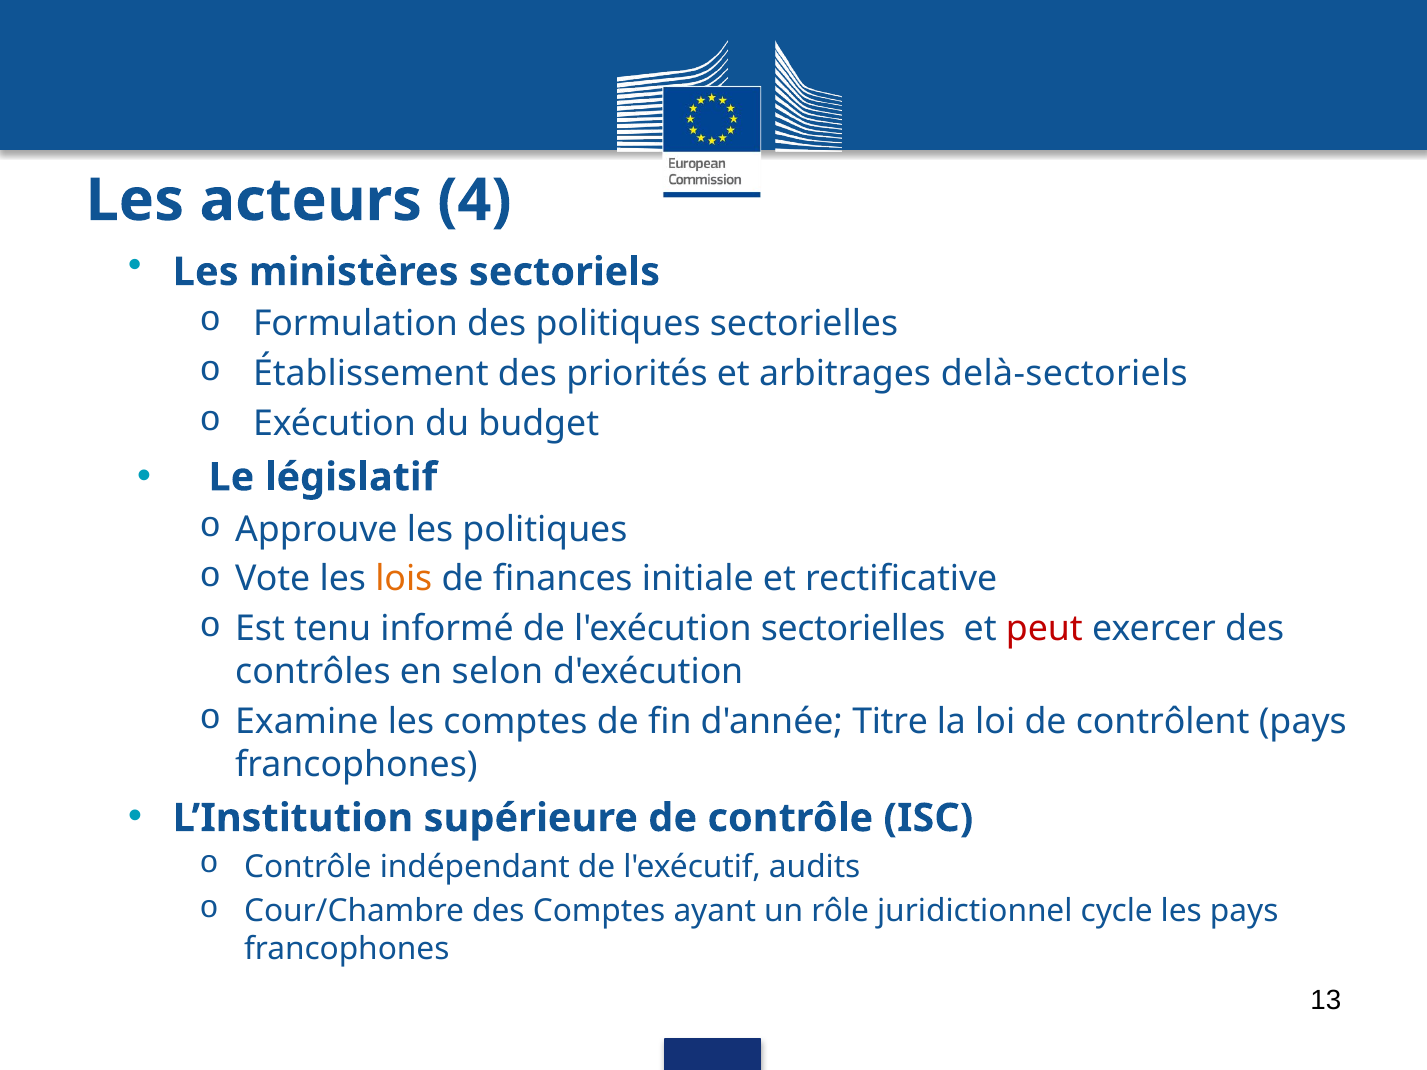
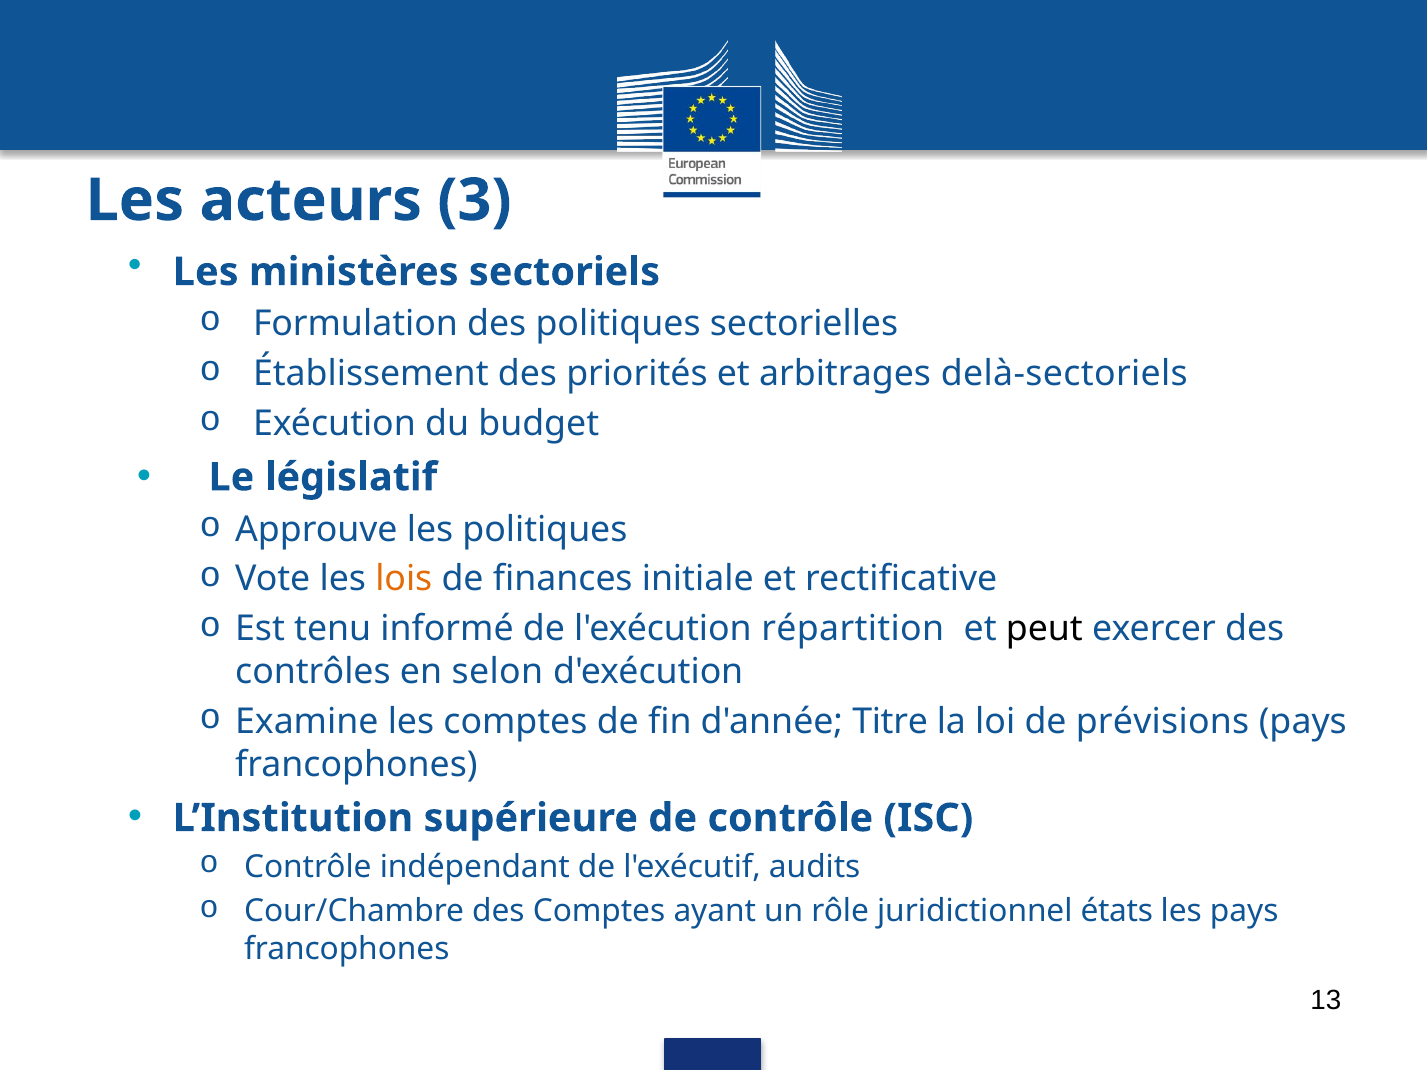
4: 4 -> 3
l'exécution sectorielles: sectorielles -> répartition
peut colour: red -> black
contrôlent: contrôlent -> prévisions
cycle: cycle -> états
